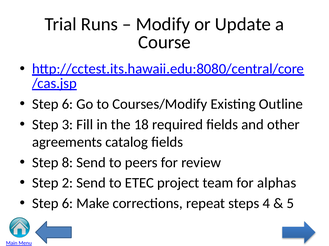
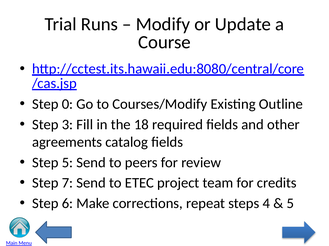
6 at (67, 104): 6 -> 0
Step 8: 8 -> 5
2: 2 -> 7
alphas: alphas -> credits
